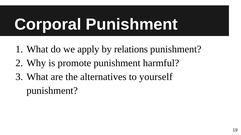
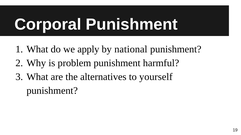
relations: relations -> national
promote: promote -> problem
